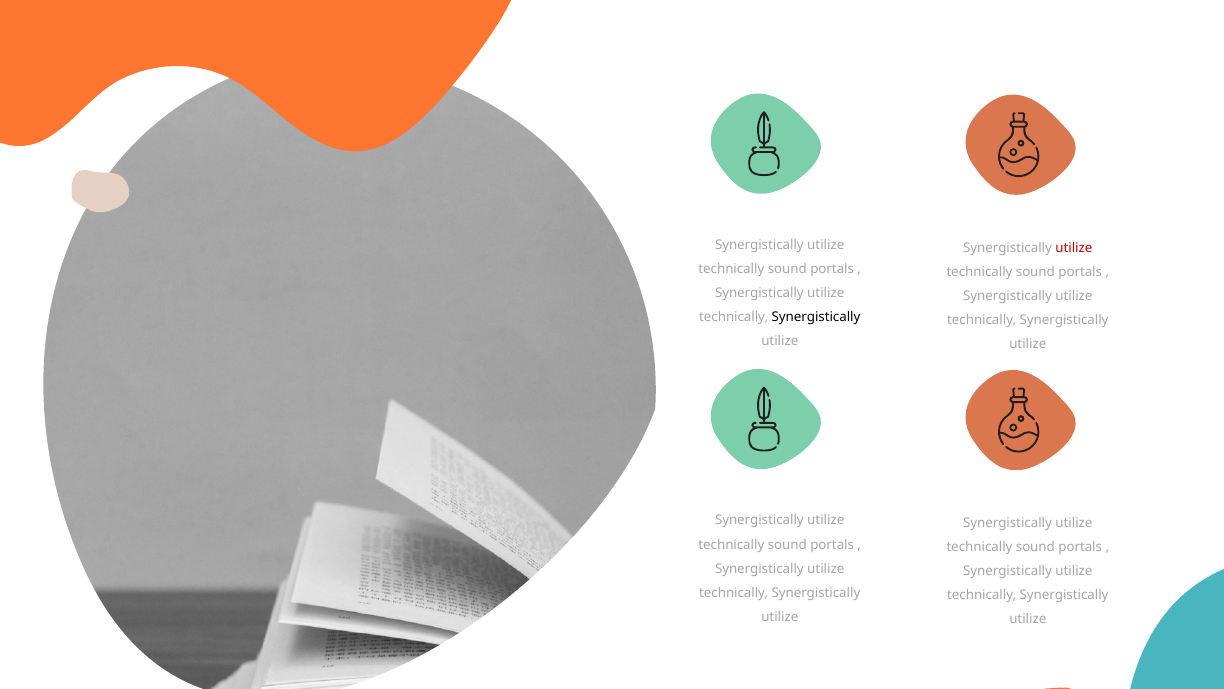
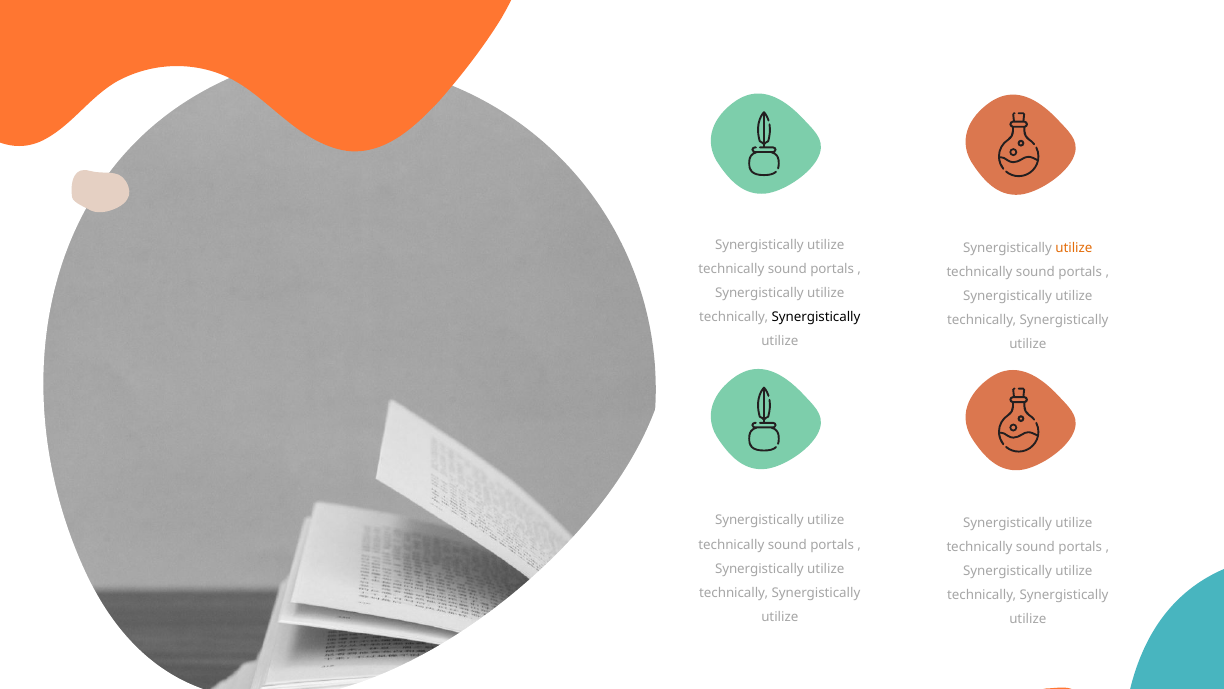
utilize at (1074, 247) colour: red -> orange
